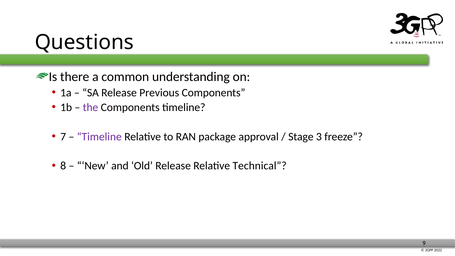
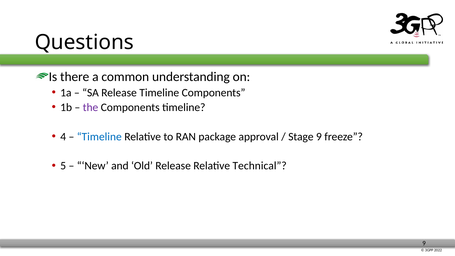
Release Previous: Previous -> Timeline
7: 7 -> 4
Timeline at (99, 137) colour: purple -> blue
Stage 3: 3 -> 9
8: 8 -> 5
